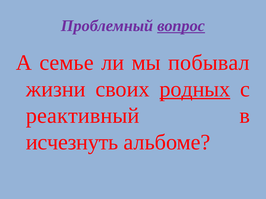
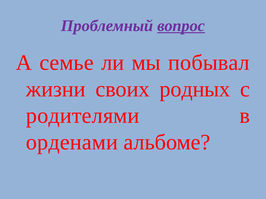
родных underline: present -> none
реактивный: реактивный -> родителями
исчезнуть: исчезнуть -> орденами
